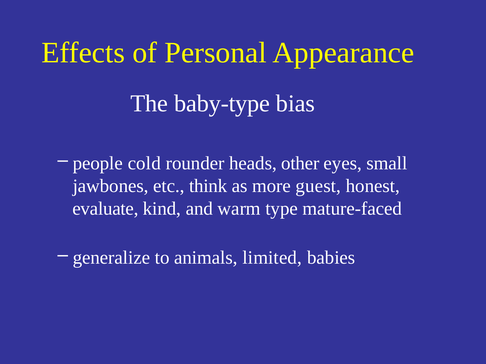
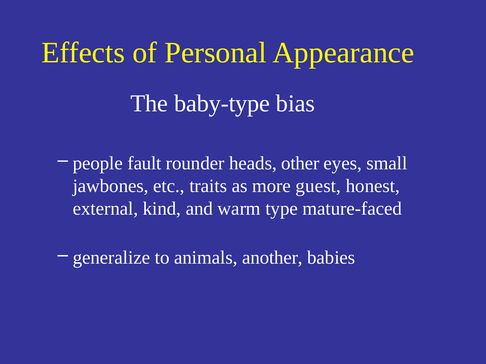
cold: cold -> fault
think: think -> traits
evaluate: evaluate -> external
limited: limited -> another
